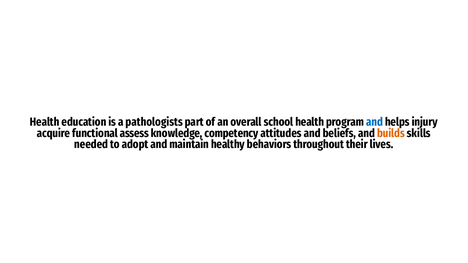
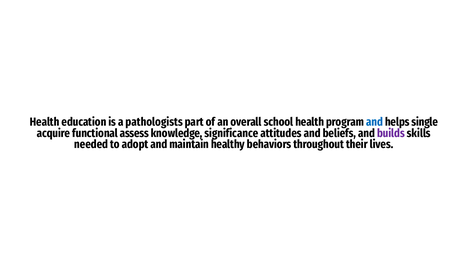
injury: injury -> single
competency: competency -> significance
builds colour: orange -> purple
